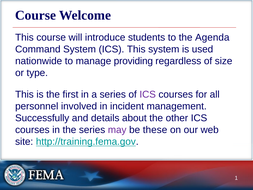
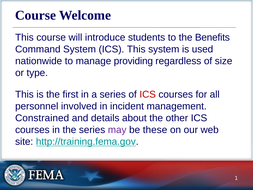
Agenda: Agenda -> Benefits
ICS at (148, 94) colour: purple -> red
Successfully: Successfully -> Constrained
